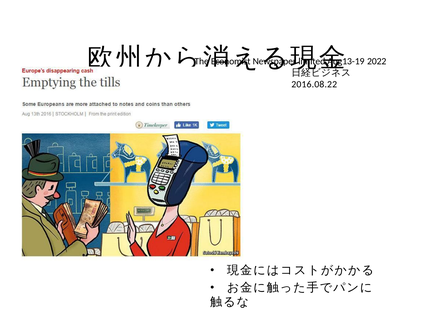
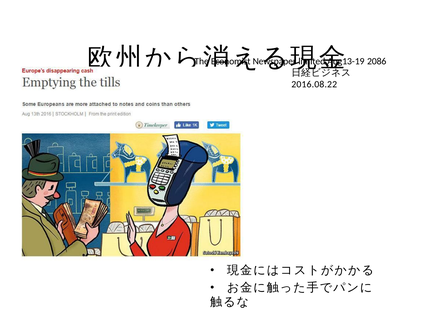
2022: 2022 -> 2086
